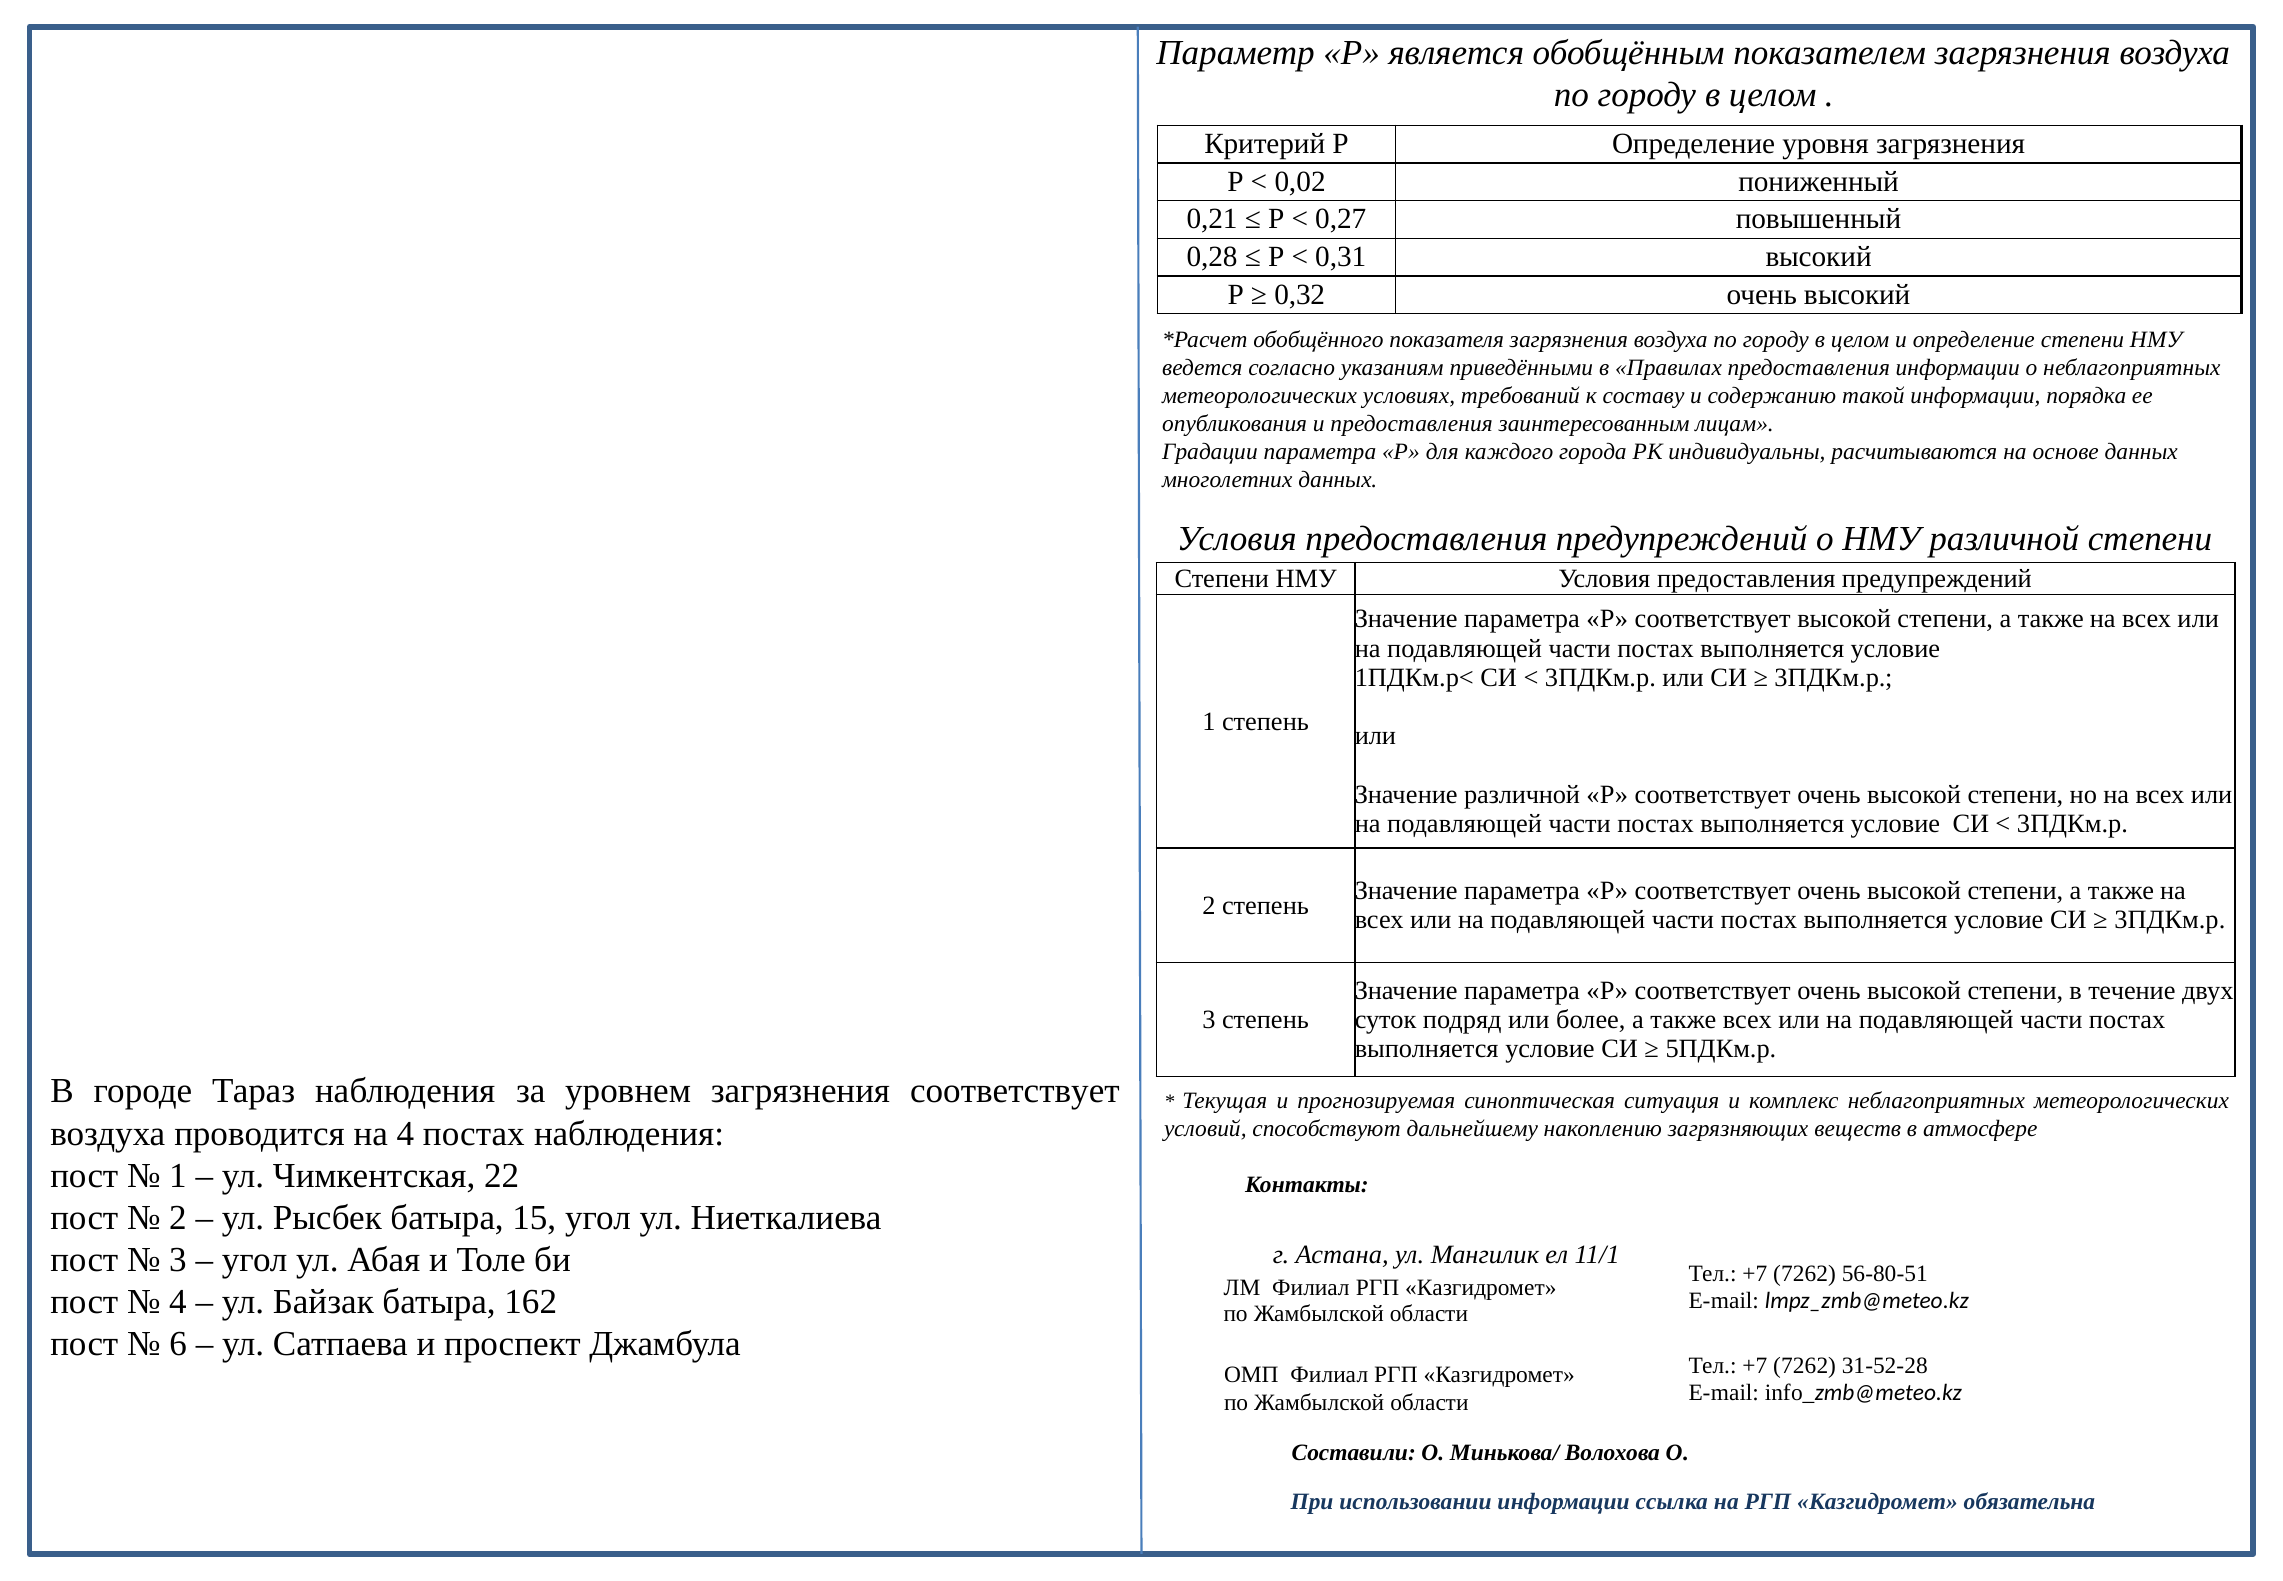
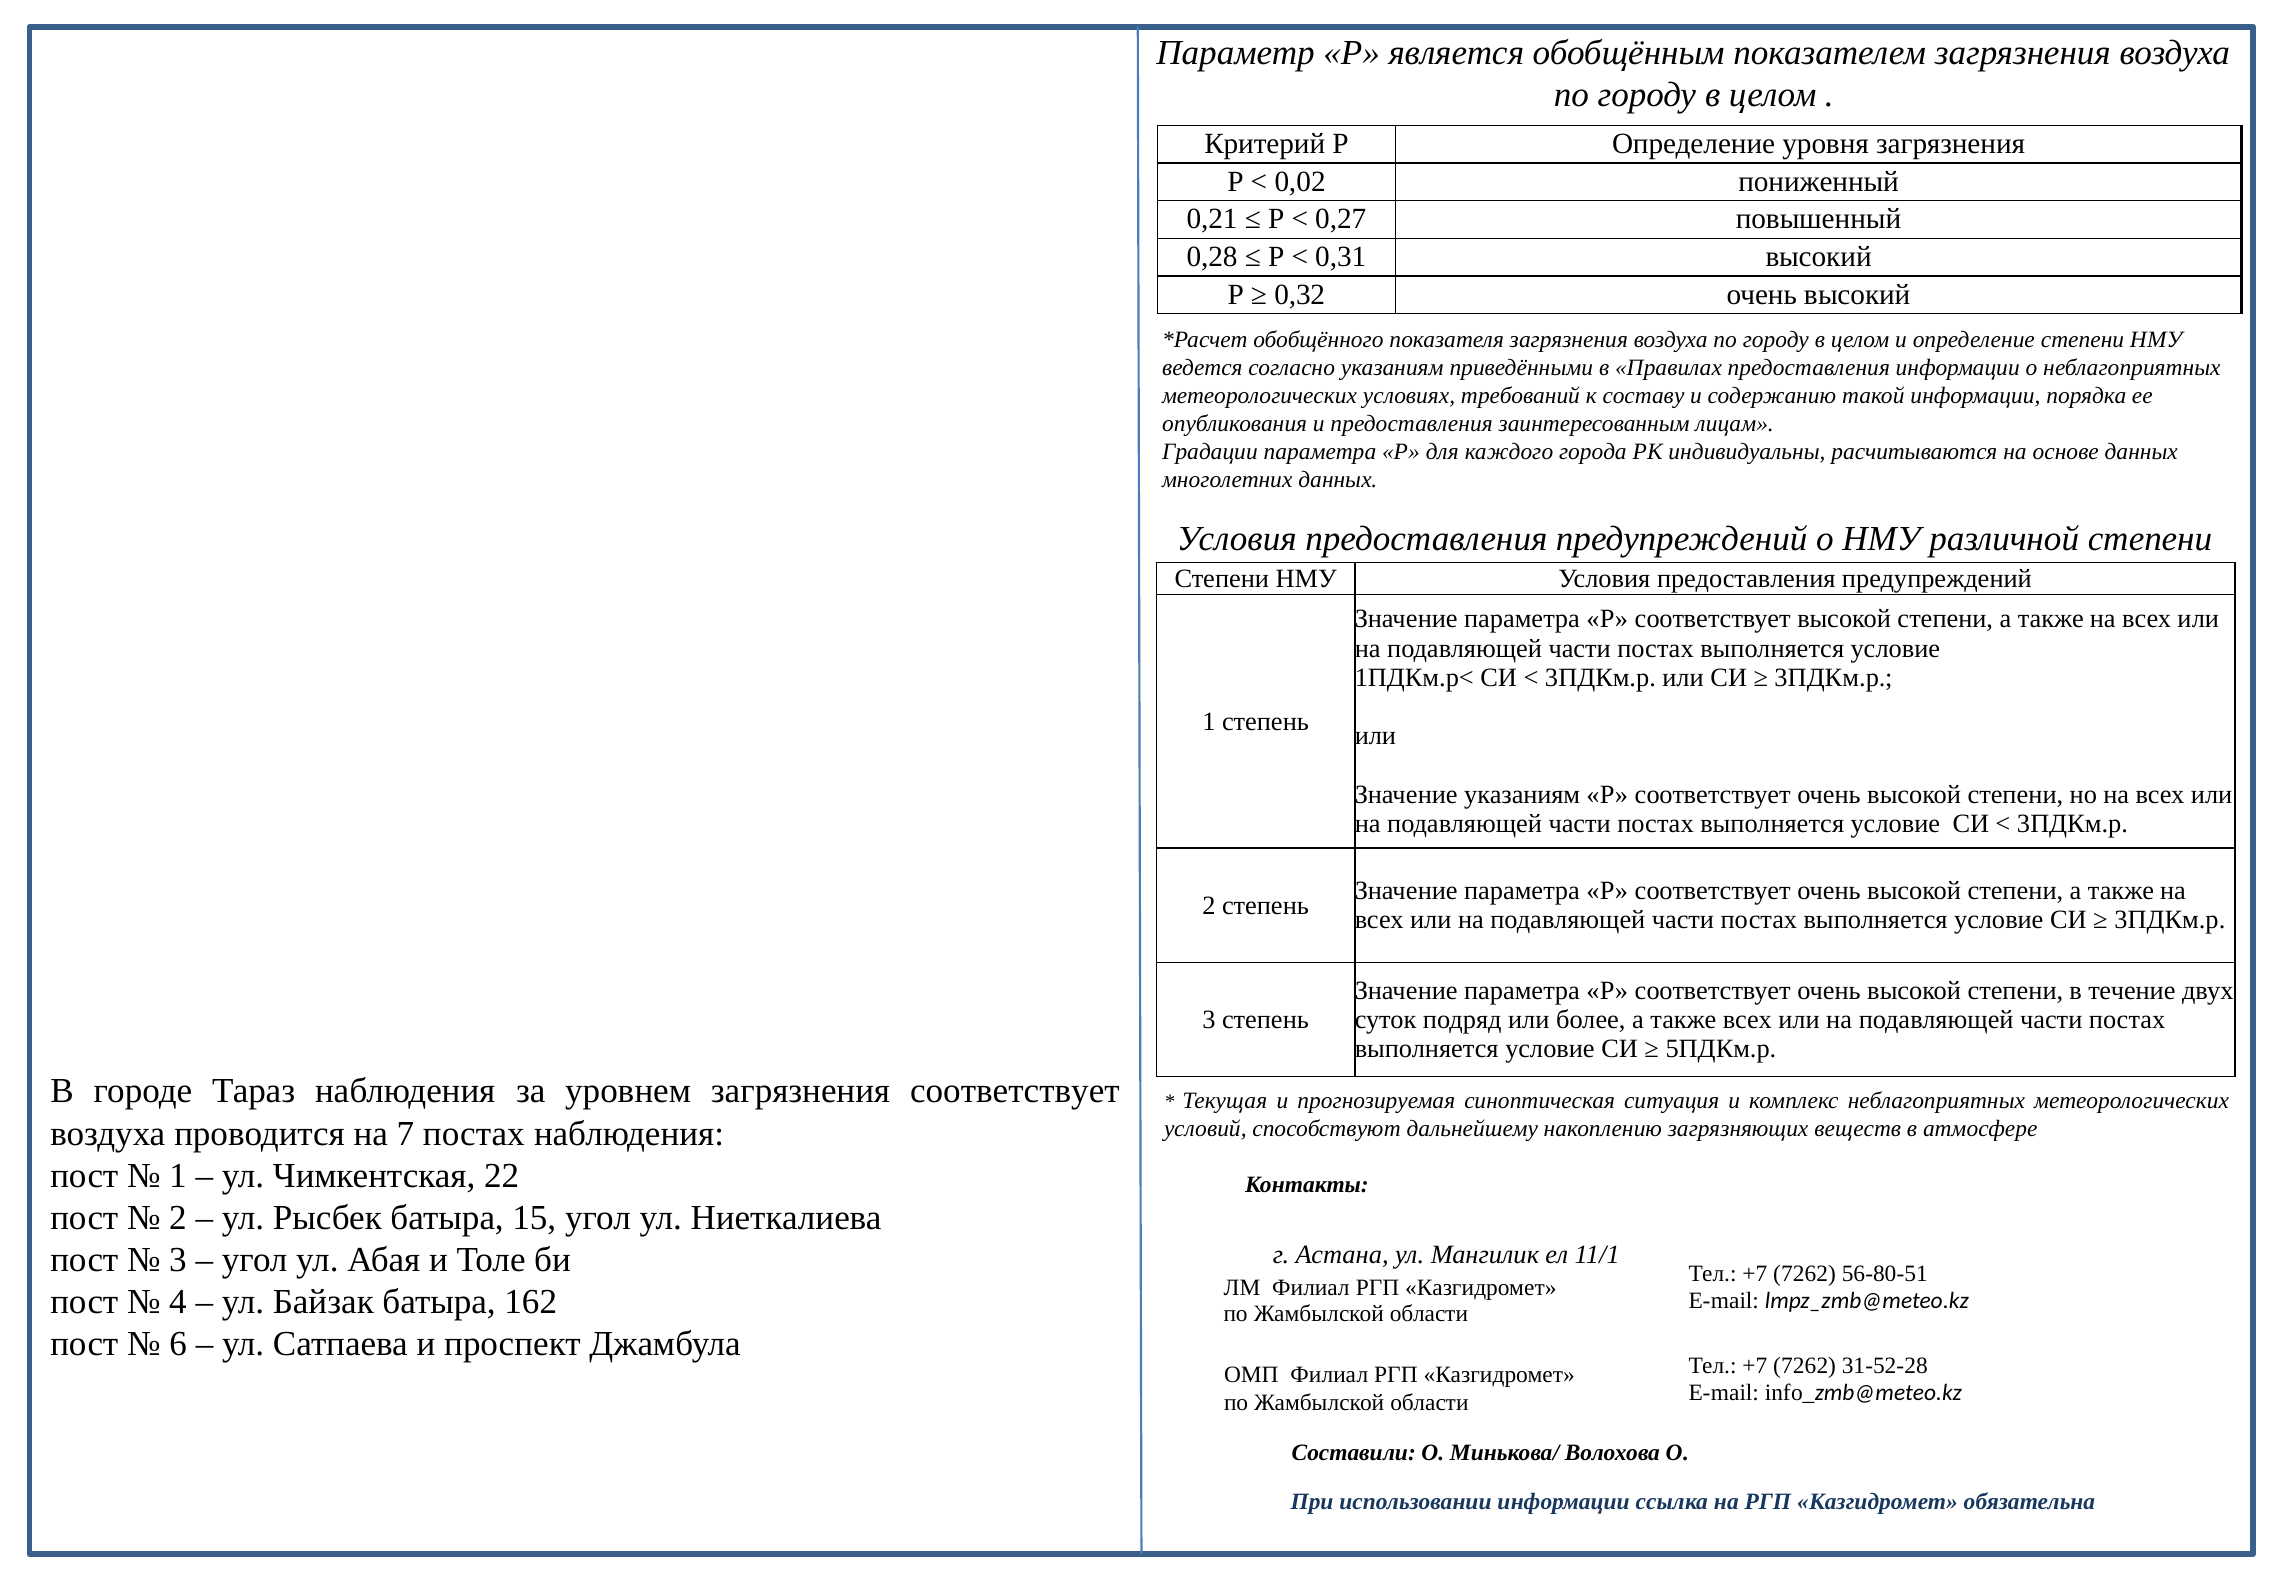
Значение различной: различной -> указаниям
на 4: 4 -> 7
